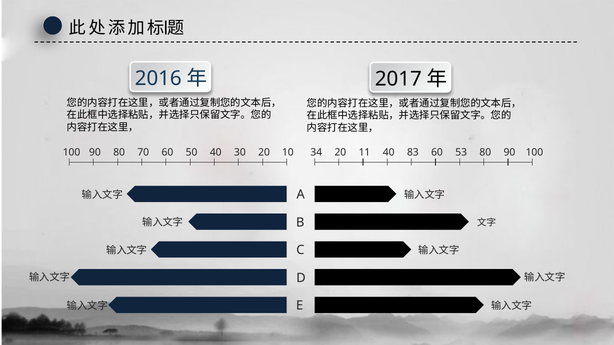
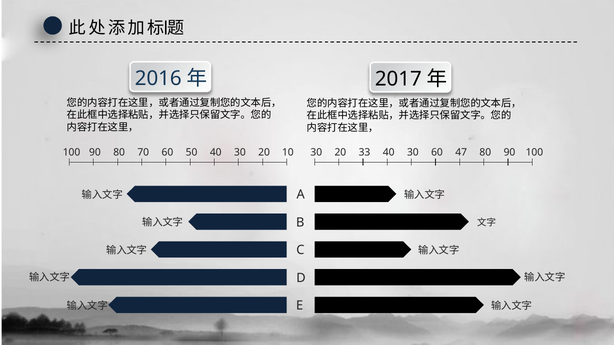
100 34: 34 -> 30
11: 11 -> 33
40 83: 83 -> 30
53: 53 -> 47
